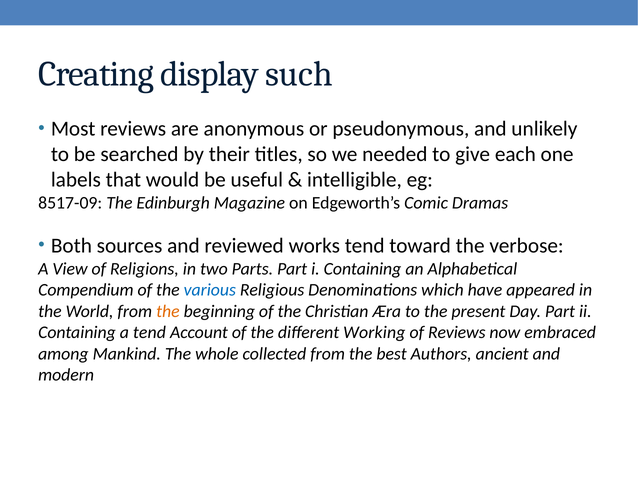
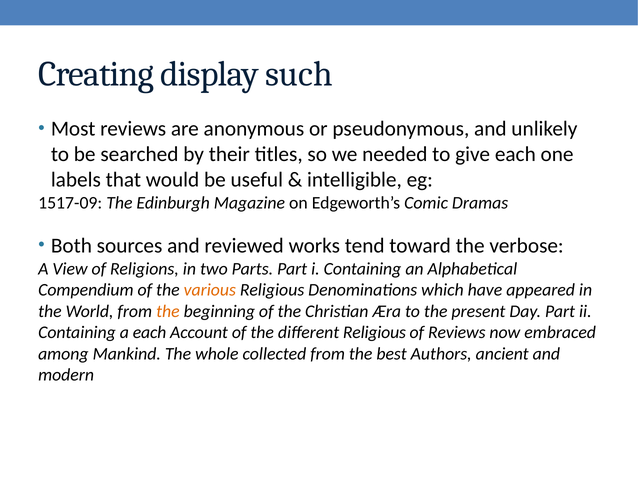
8517-09: 8517-09 -> 1517-09
various colour: blue -> orange
a tend: tend -> each
different Working: Working -> Religious
